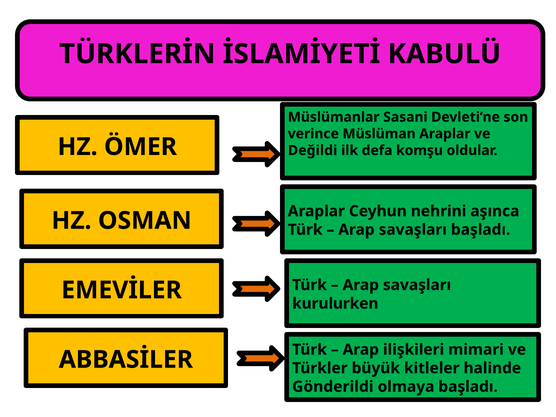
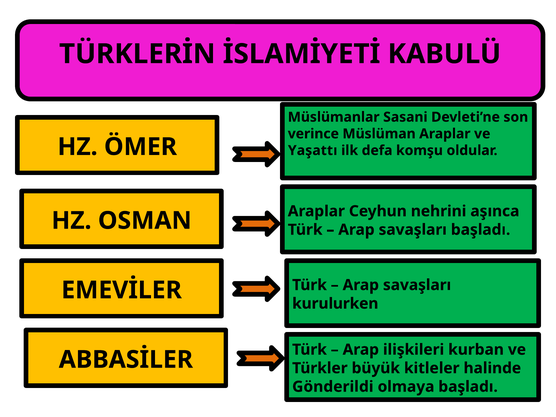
Değildi: Değildi -> Yaşattı
mimari: mimari -> kurban
